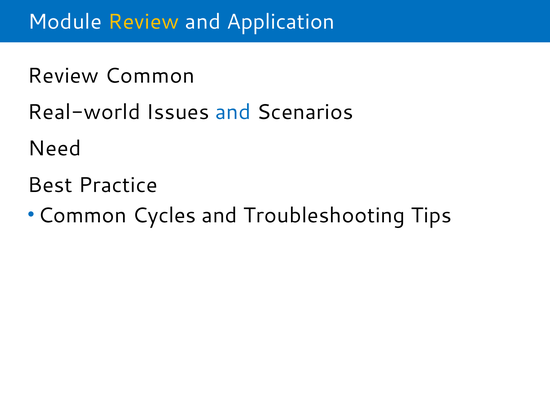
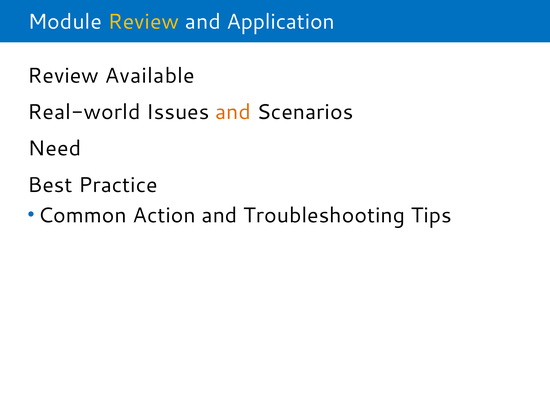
Review Common: Common -> Available
and at (233, 112) colour: blue -> orange
Cycles: Cycles -> Action
